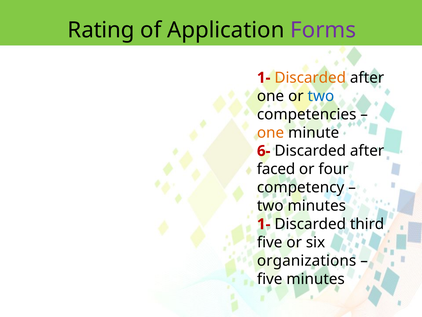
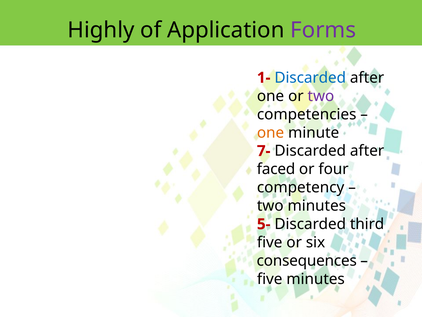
Rating: Rating -> Highly
Discarded at (310, 78) colour: orange -> blue
two at (321, 96) colour: blue -> purple
6-: 6- -> 7-
1- at (264, 224): 1- -> 5-
organizations: organizations -> consequences
